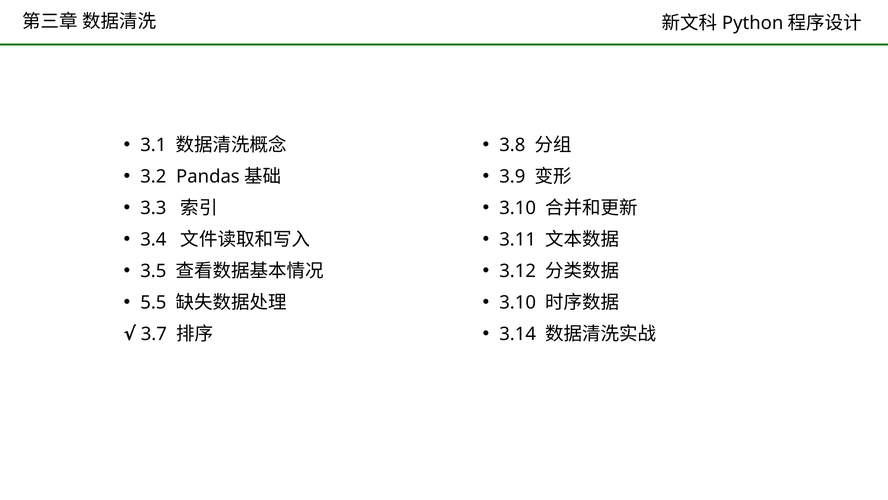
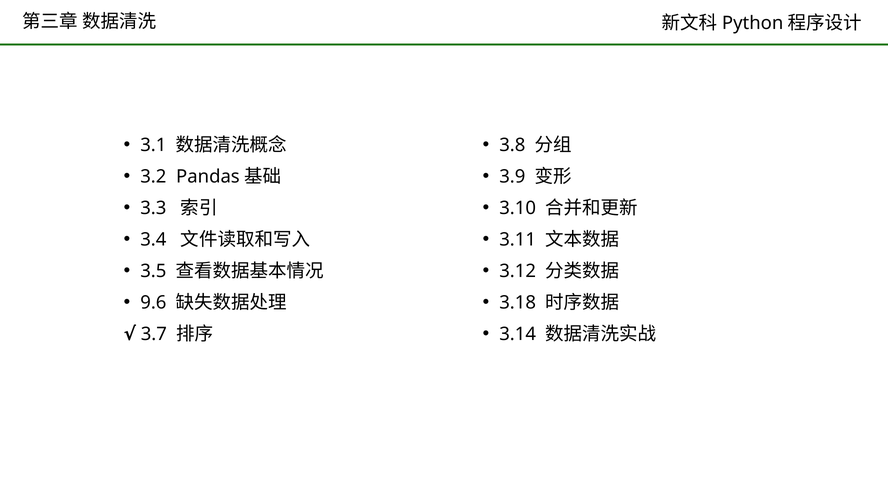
5.5: 5.5 -> 9.6
3.10 at (518, 303): 3.10 -> 3.18
